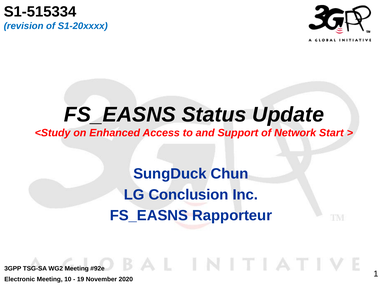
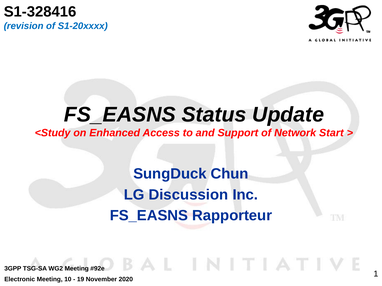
S1-515334: S1-515334 -> S1-328416
Conclusion: Conclusion -> Discussion
